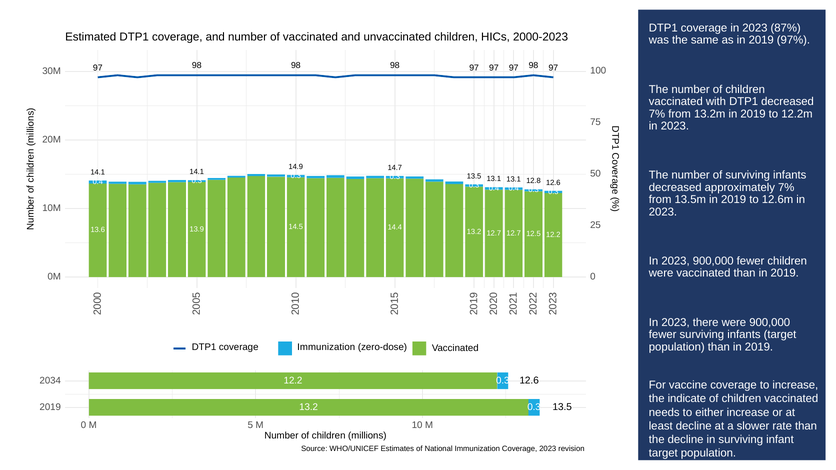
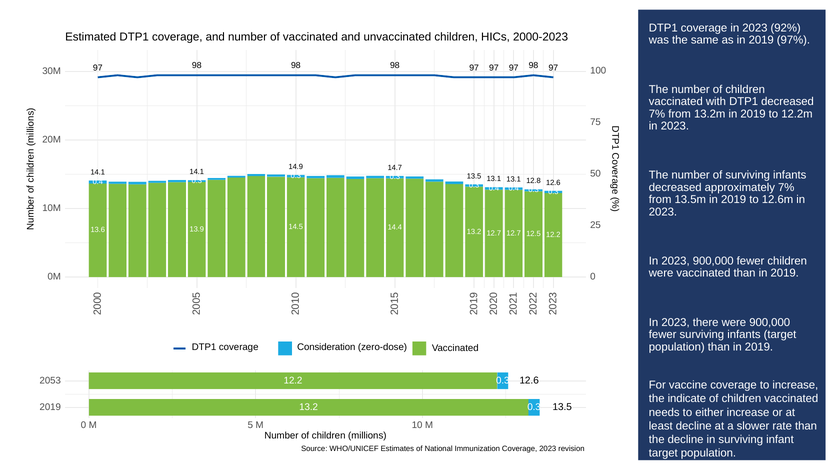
87%: 87% -> 92%
coverage Immunization: Immunization -> Consideration
2034: 2034 -> 2053
